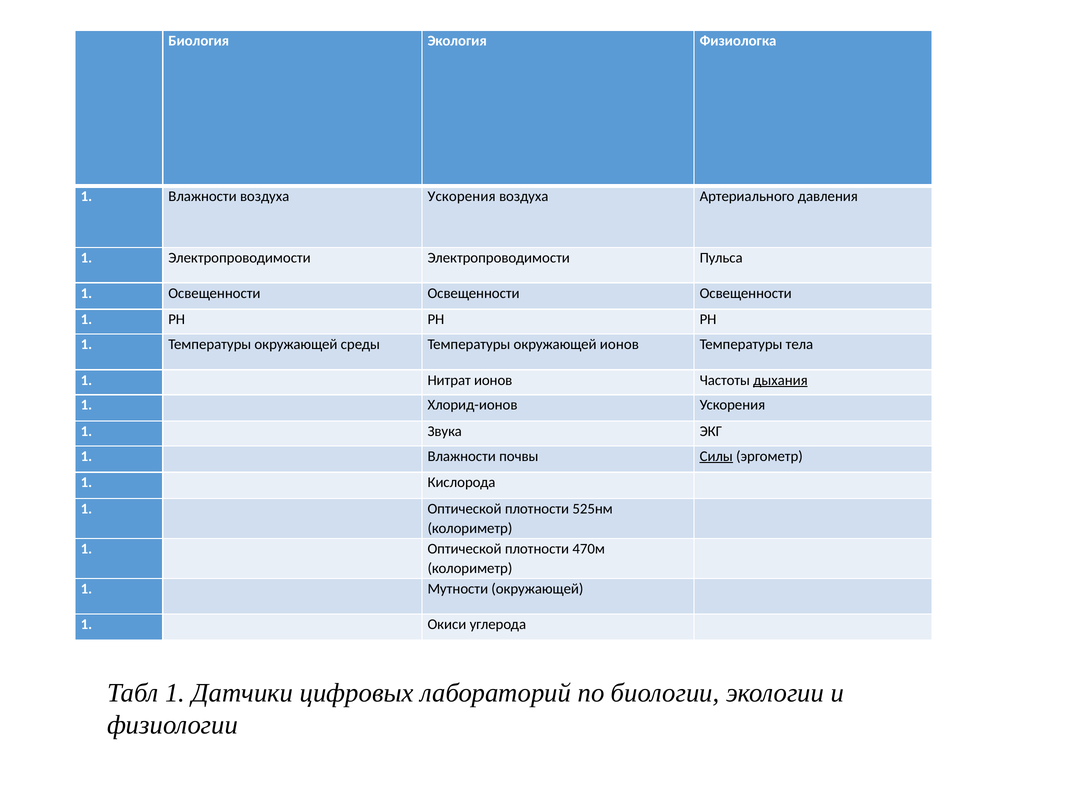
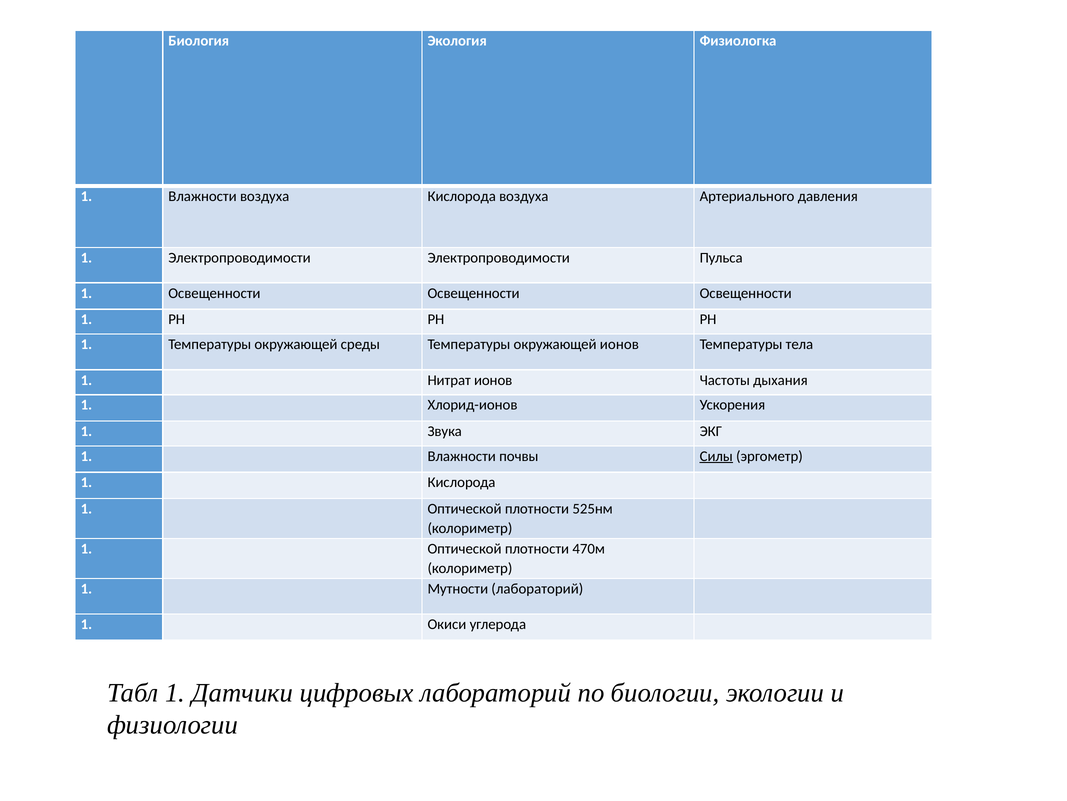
воздуха Ускорения: Ускорения -> Кислорода
дыхания underline: present -> none
Мутности окружающей: окружающей -> лабораторий
